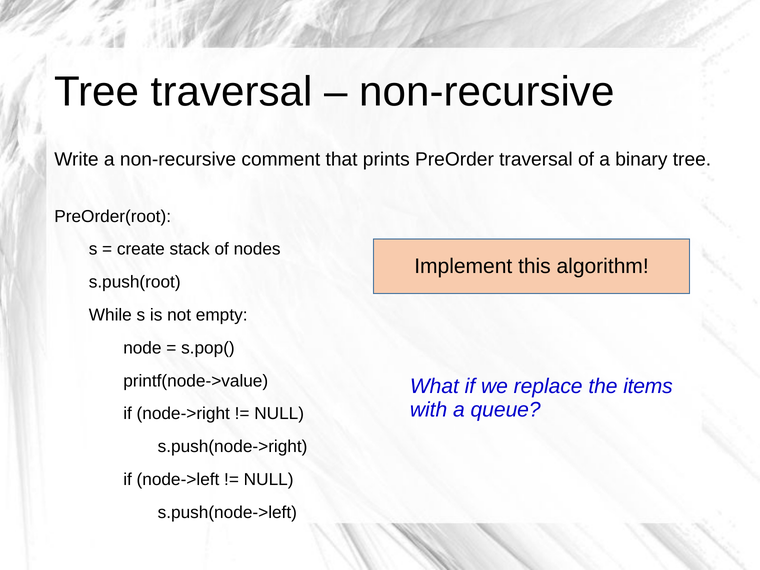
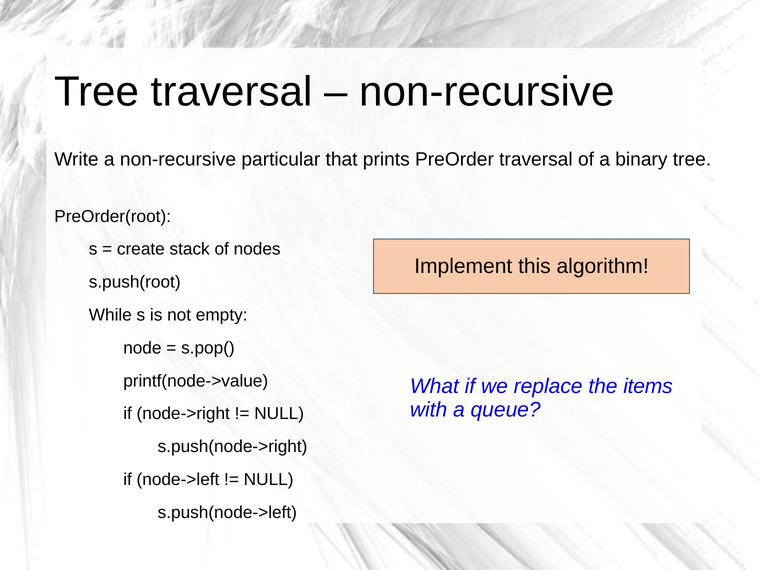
comment: comment -> particular
